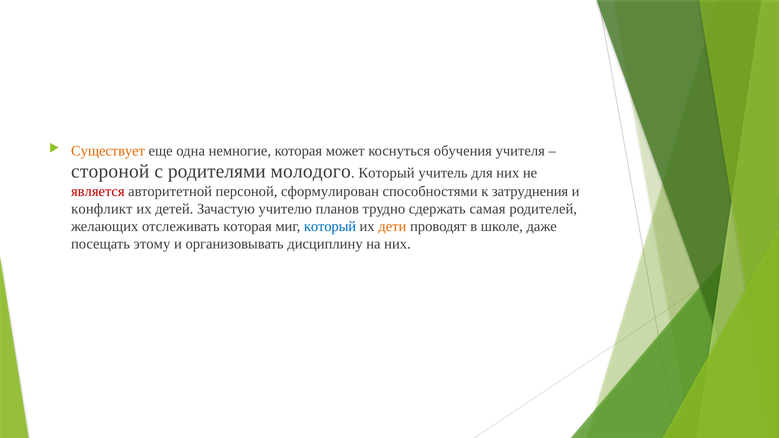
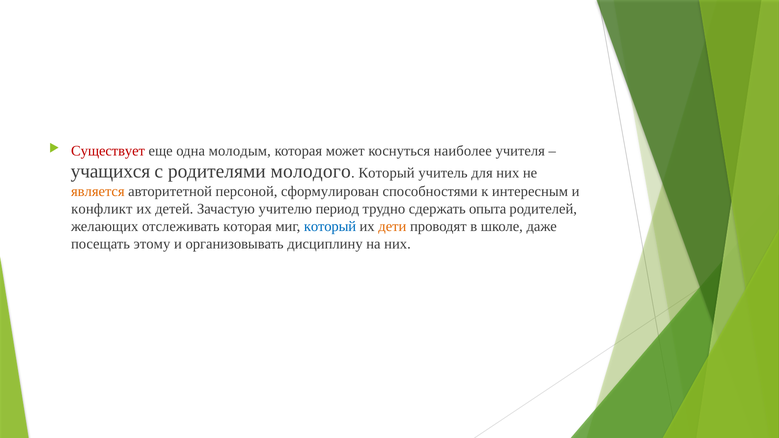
Существует colour: orange -> red
немногие: немногие -> молодым
обучения: обучения -> наиболее
стороной: стороной -> учащихся
является colour: red -> orange
затруднения: затруднения -> интересным
планов: планов -> период
самая: самая -> опыта
